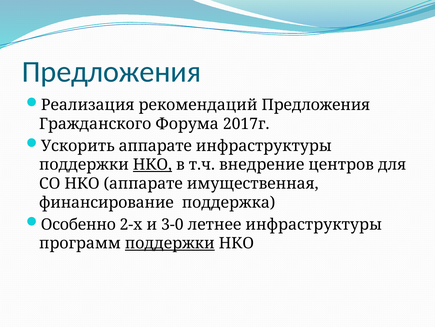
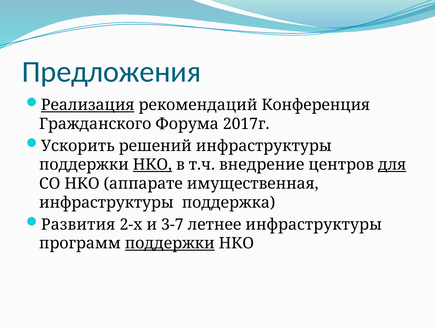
Реализация underline: none -> present
рекомендаций Предложения: Предложения -> Конференция
Ускорить аппарате: аппарате -> решений
для underline: none -> present
финансирование at (106, 202): финансирование -> инфраструктуры
Особенно: Особенно -> Развития
3-0: 3-0 -> 3-7
